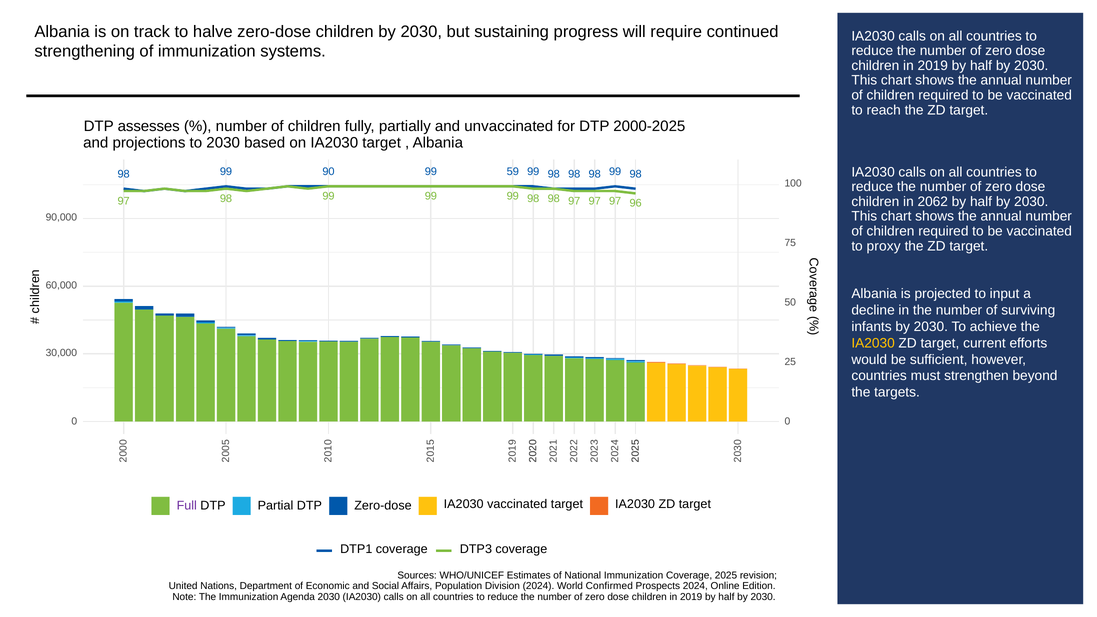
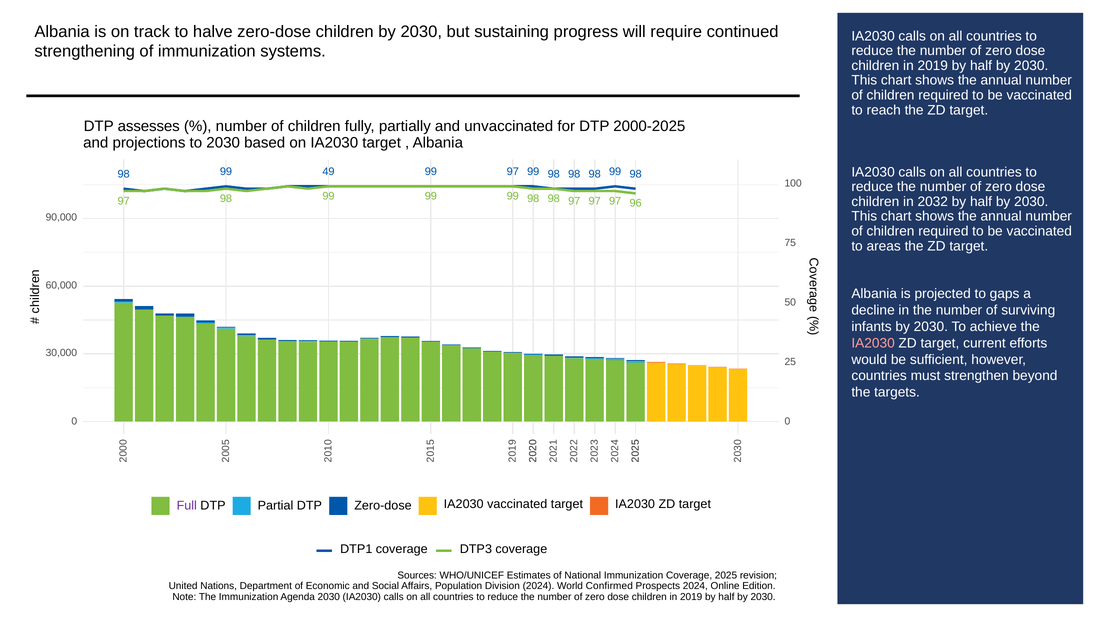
90: 90 -> 49
99 59: 59 -> 97
2062: 2062 -> 2032
proxy: proxy -> areas
input: input -> gaps
IA2030 at (873, 343) colour: yellow -> pink
